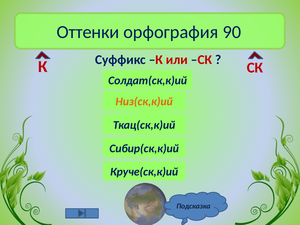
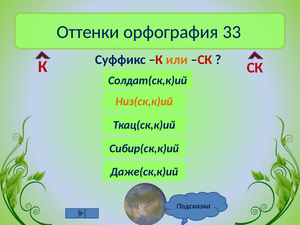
90: 90 -> 33
или colour: red -> orange
Круче(ск,к)ий: Круче(ск,к)ий -> Даже(ск,к)ий
